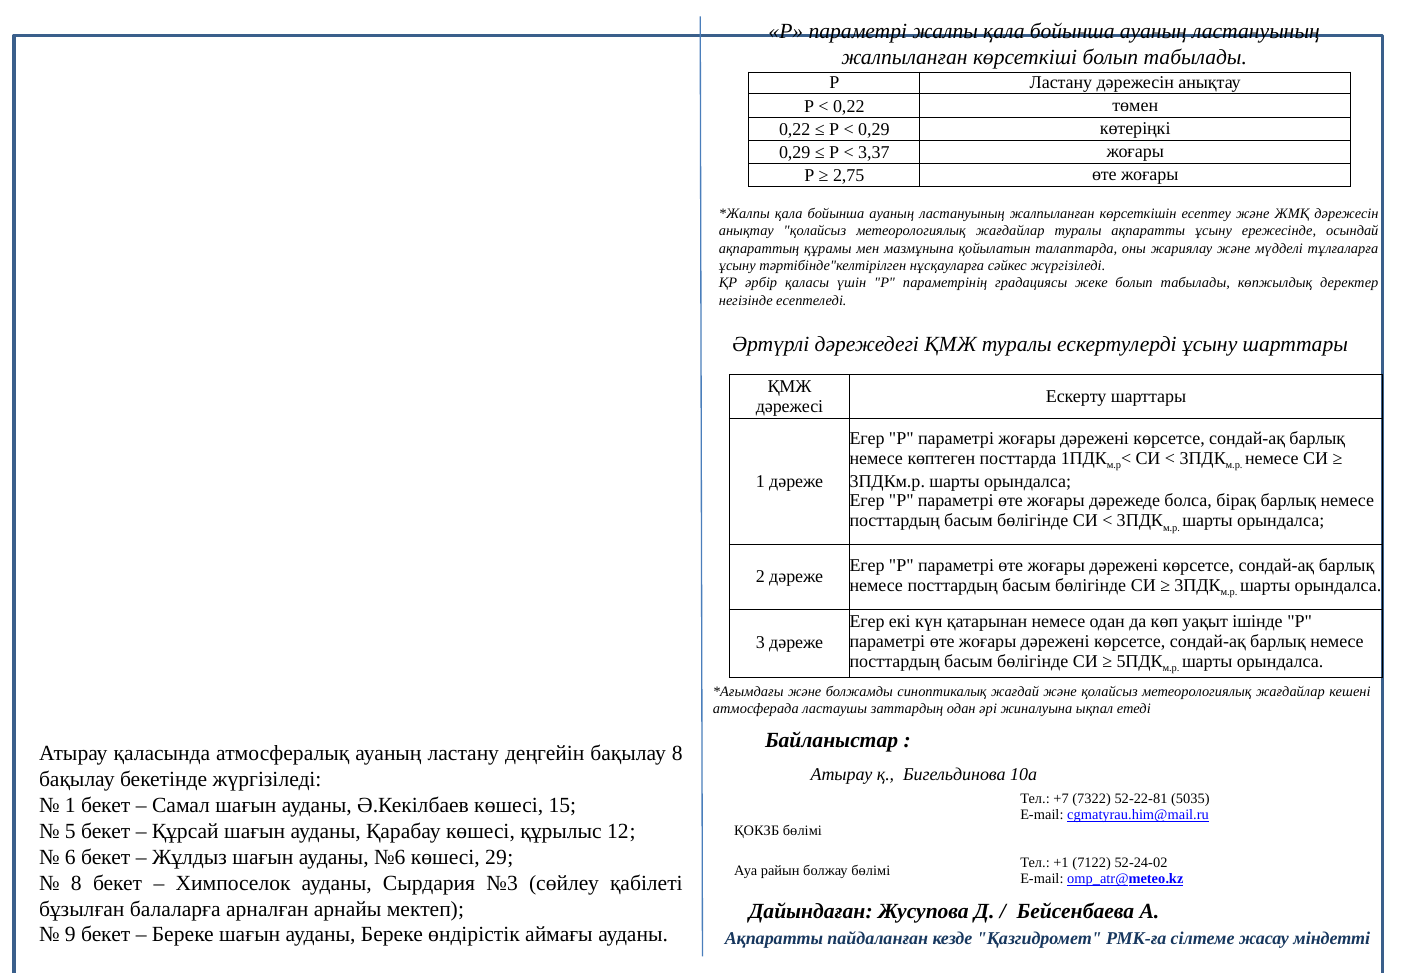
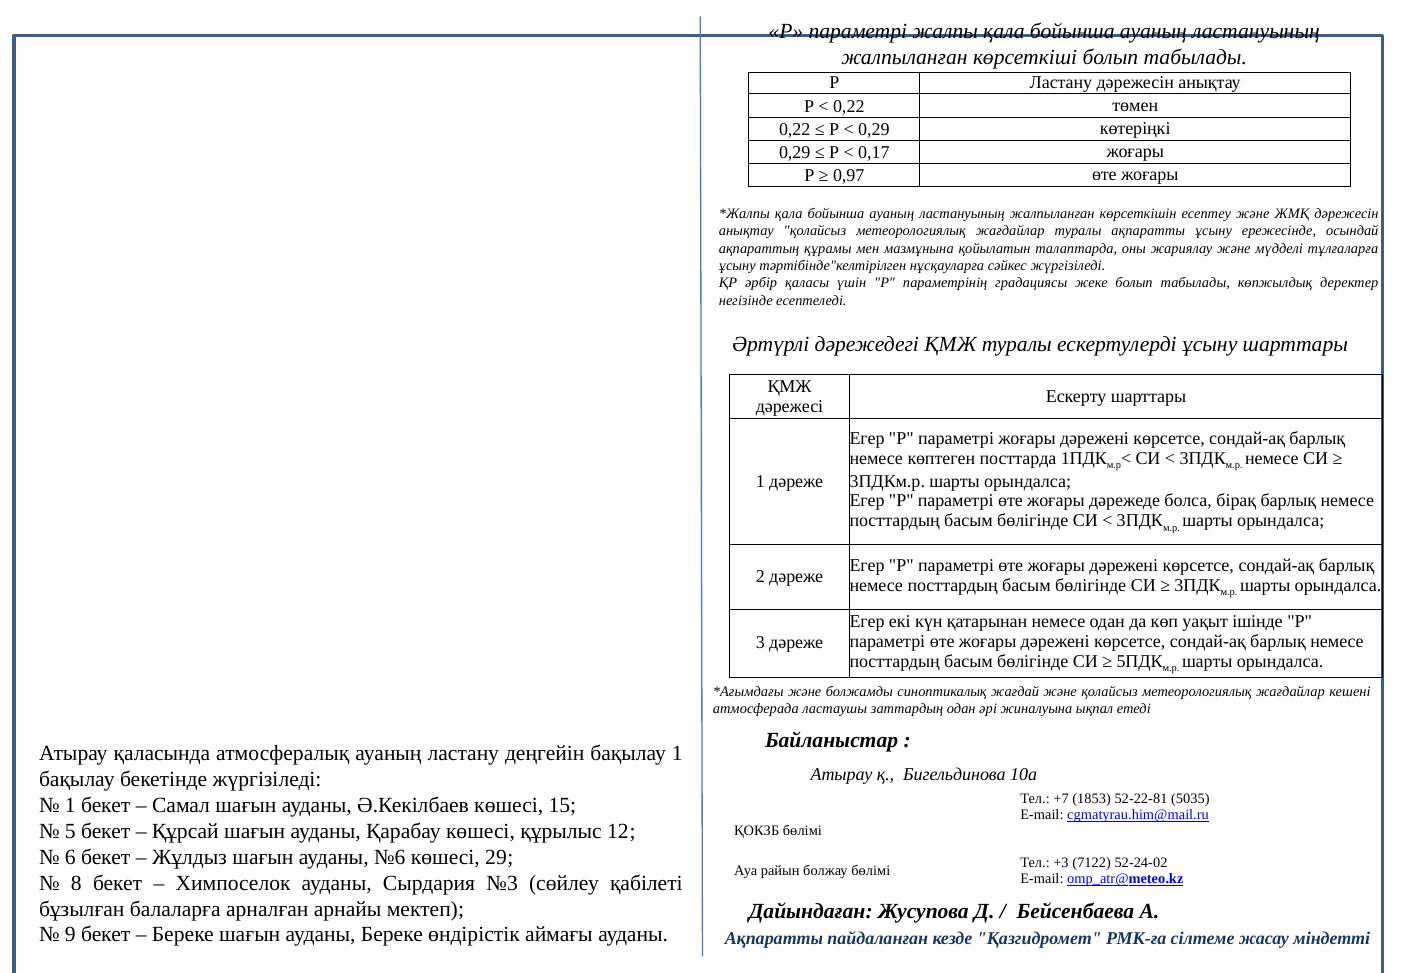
3,37: 3,37 -> 0,17
2,75: 2,75 -> 0,97
бақылау 8: 8 -> 1
7322: 7322 -> 1853
+1: +1 -> +3
